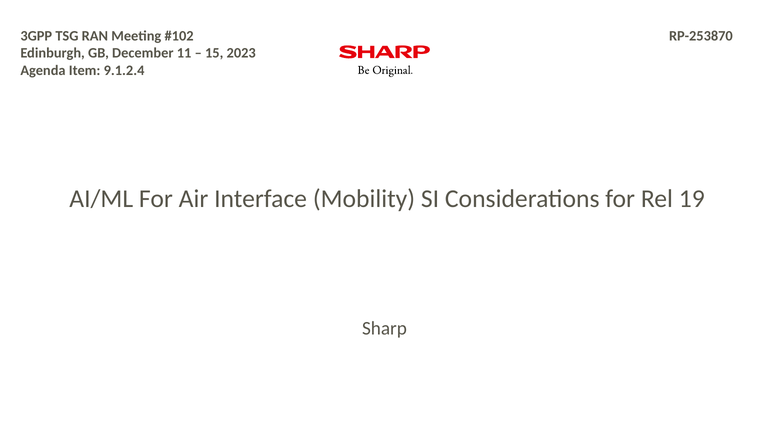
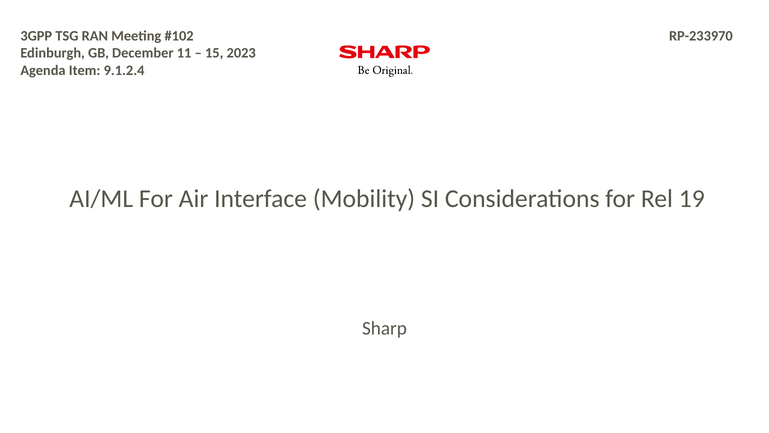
RP-253870: RP-253870 -> RP-233970
